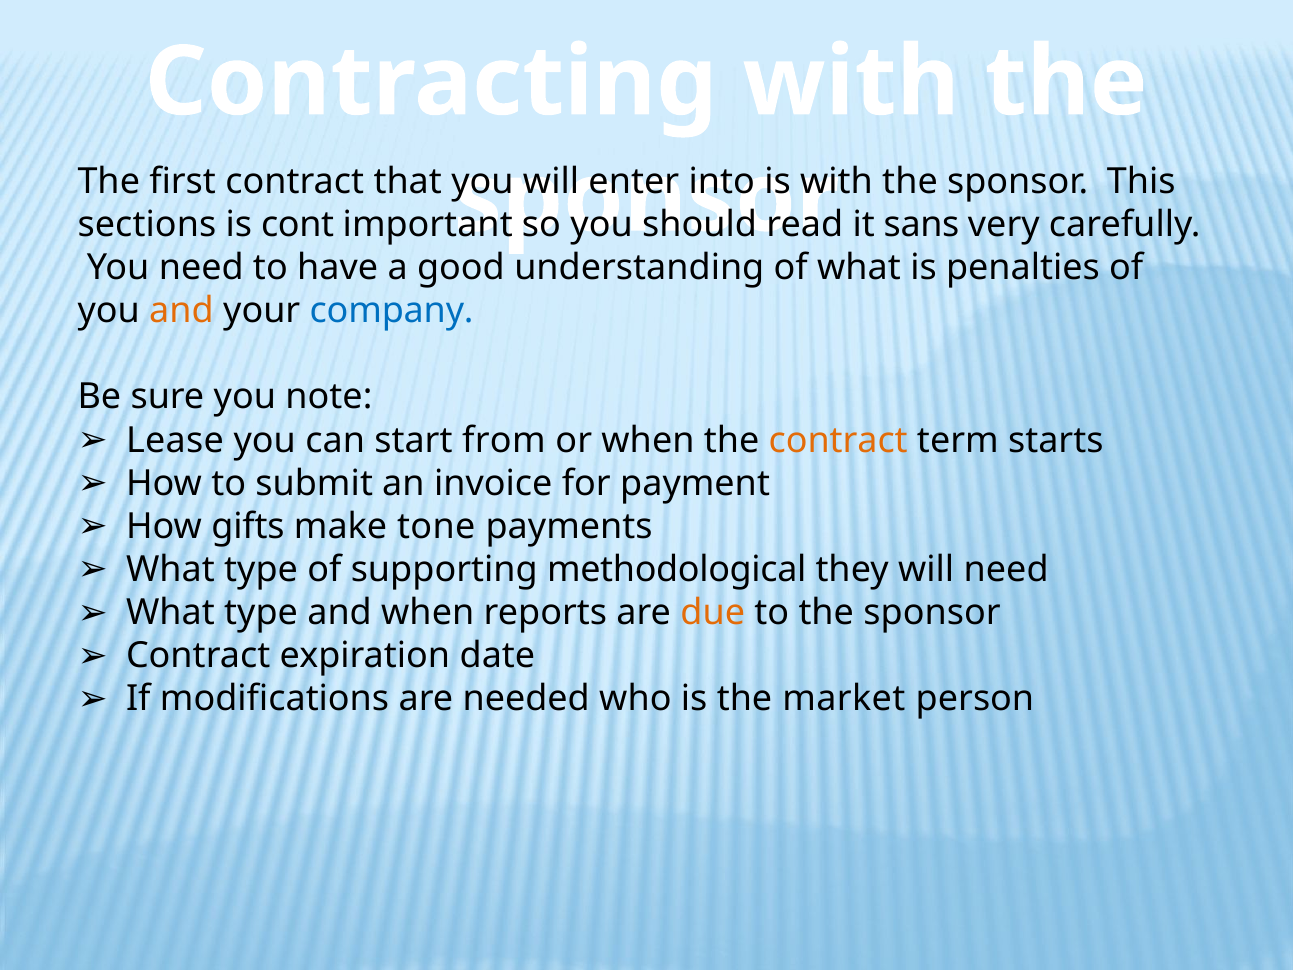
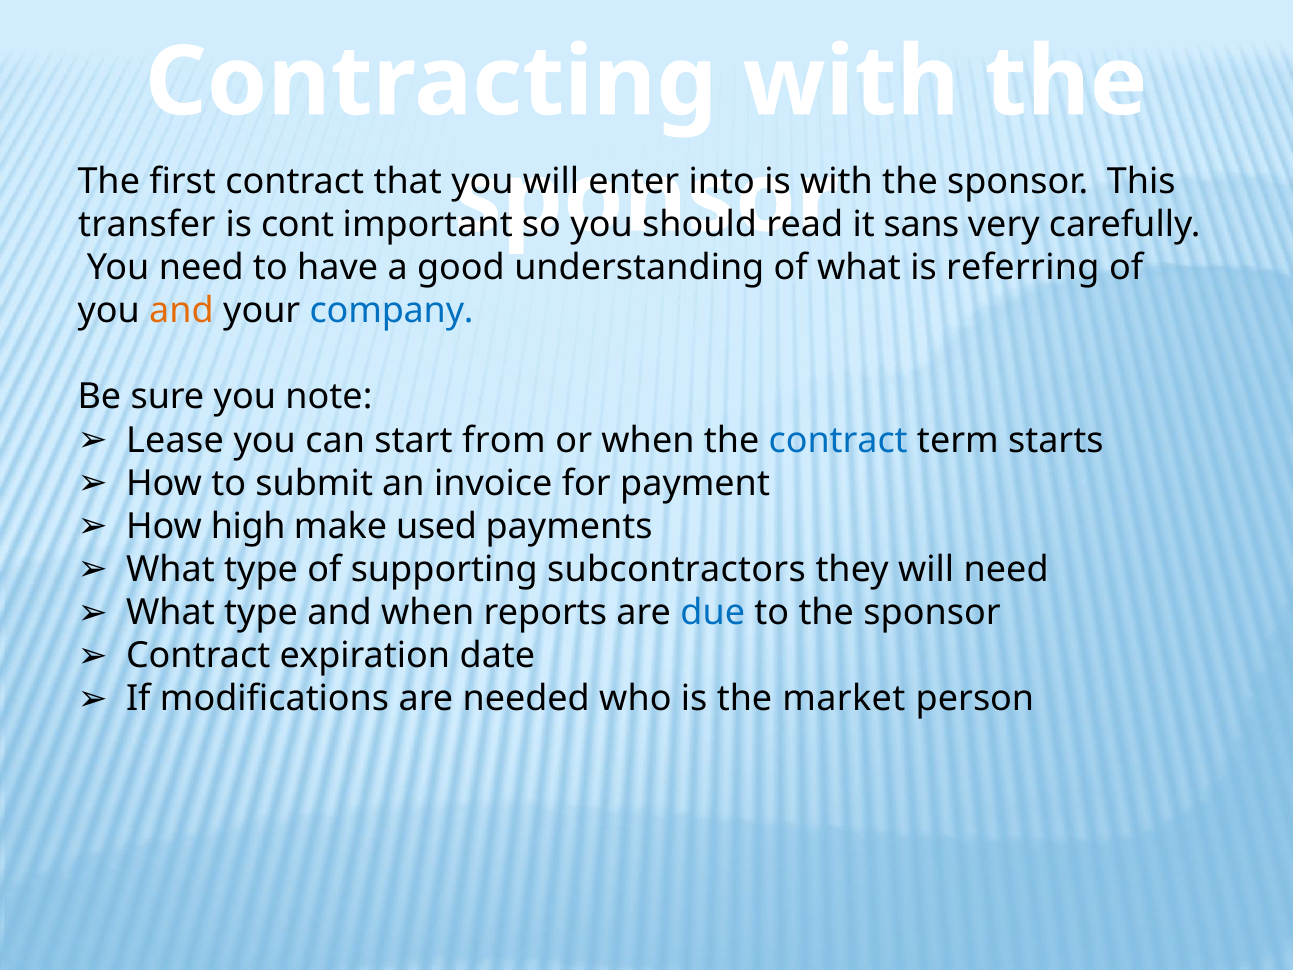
sections: sections -> transfer
penalties: penalties -> referring
contract at (838, 440) colour: orange -> blue
gifts: gifts -> high
tone: tone -> used
methodological: methodological -> subcontractors
due colour: orange -> blue
